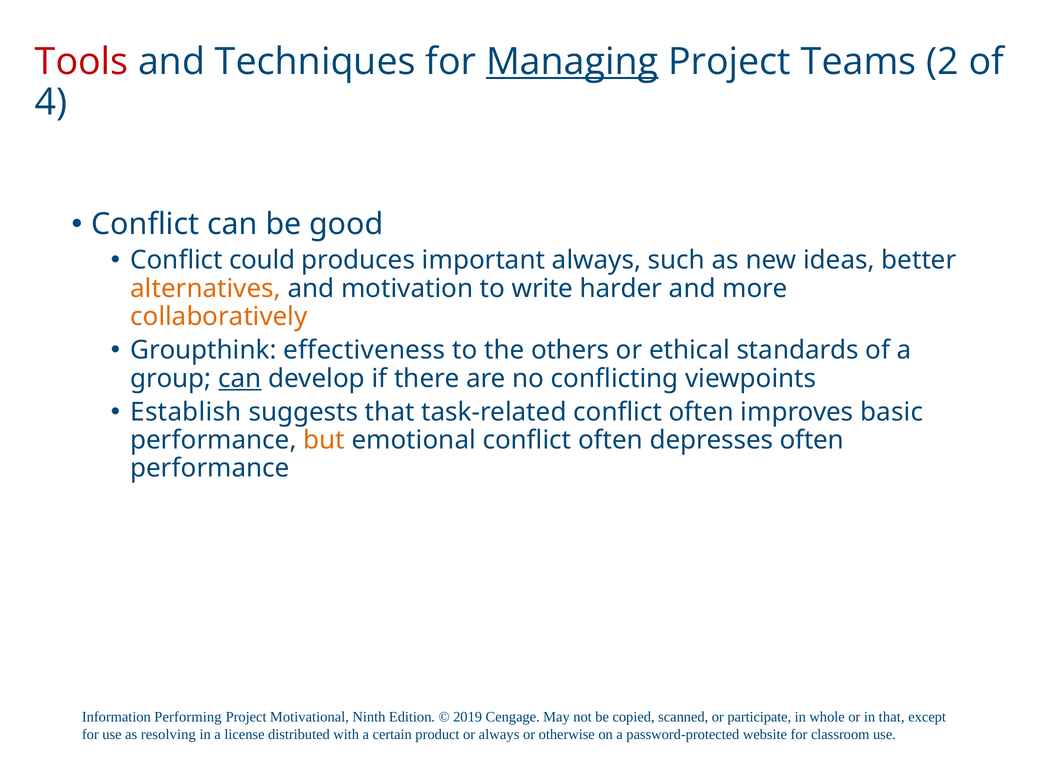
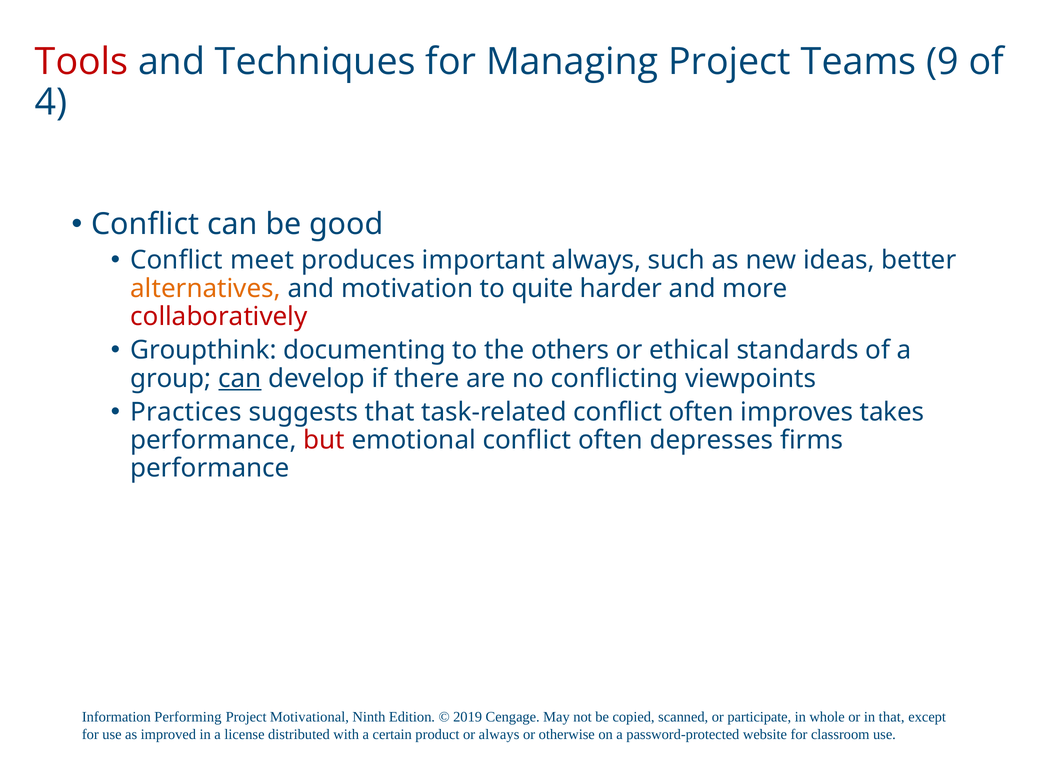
Managing underline: present -> none
2: 2 -> 9
could: could -> meet
write: write -> quite
collaboratively colour: orange -> red
effectiveness: effectiveness -> documenting
Establish: Establish -> Practices
basic: basic -> takes
but colour: orange -> red
depresses often: often -> firms
resolving: resolving -> improved
